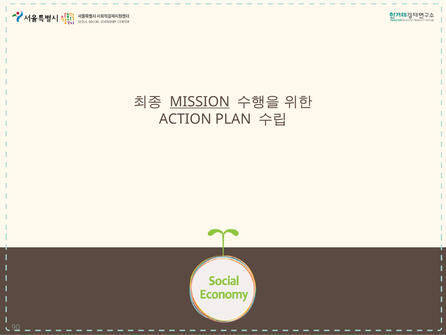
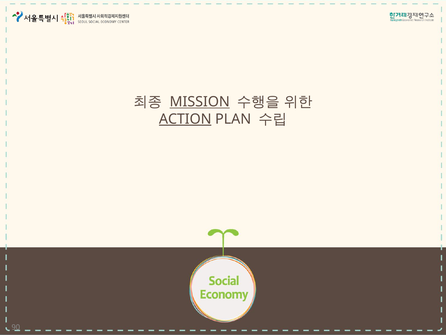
ACTION underline: none -> present
